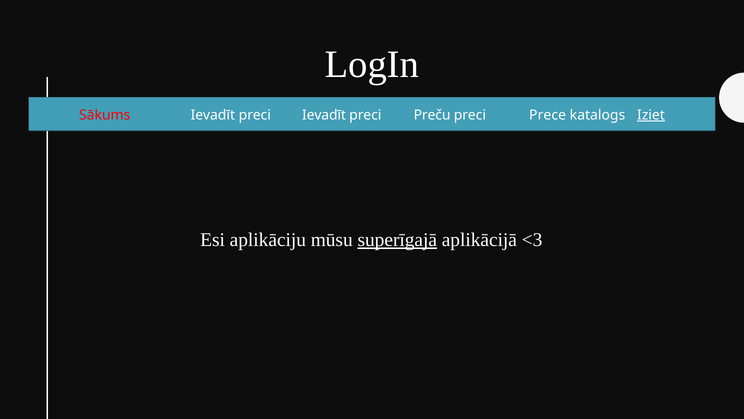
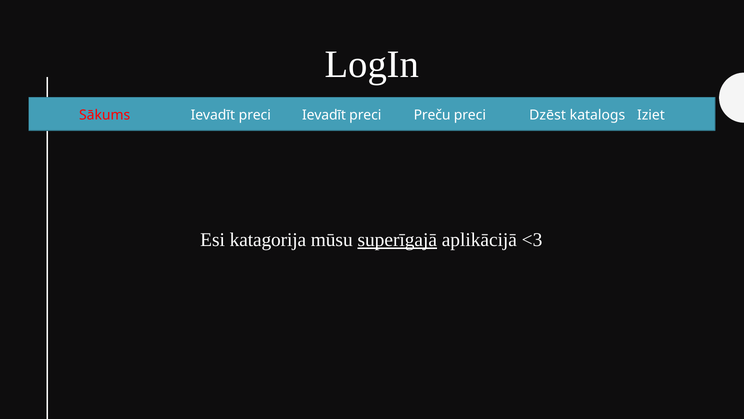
Prece: Prece -> Dzēst
Iziet underline: present -> none
aplikāciju: aplikāciju -> katagorija
